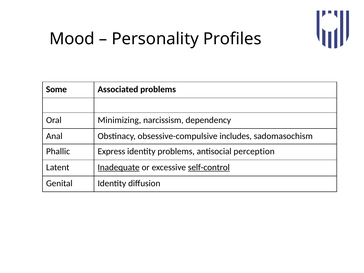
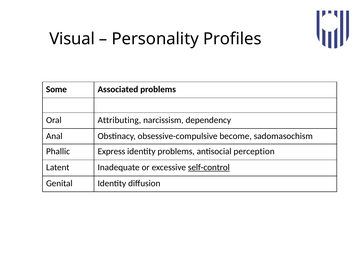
Mood: Mood -> Visual
Minimizing: Minimizing -> Attributing
includes: includes -> become
Inadequate underline: present -> none
